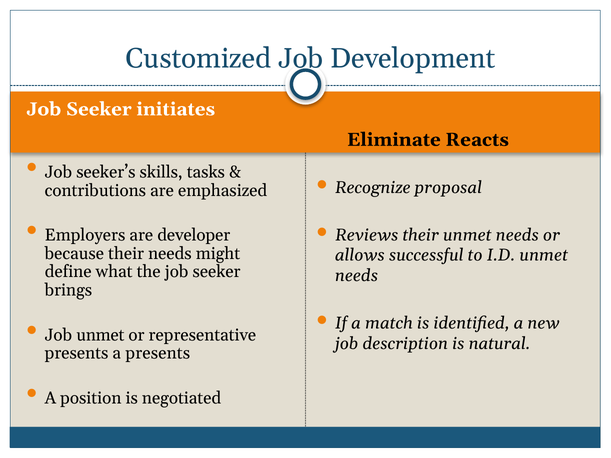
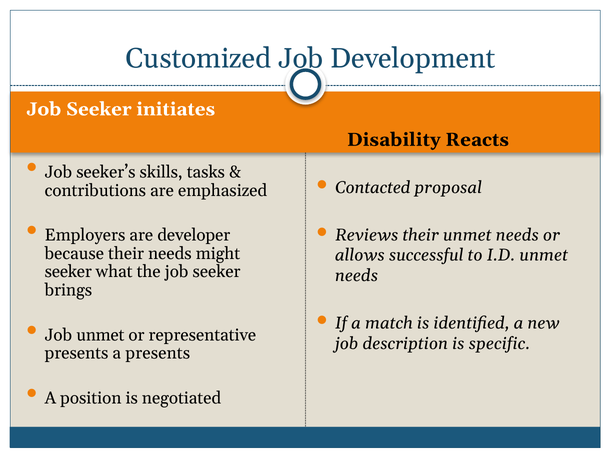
Eliminate: Eliminate -> Disability
Recognize: Recognize -> Contacted
define at (68, 272): define -> seeker
natural: natural -> specific
